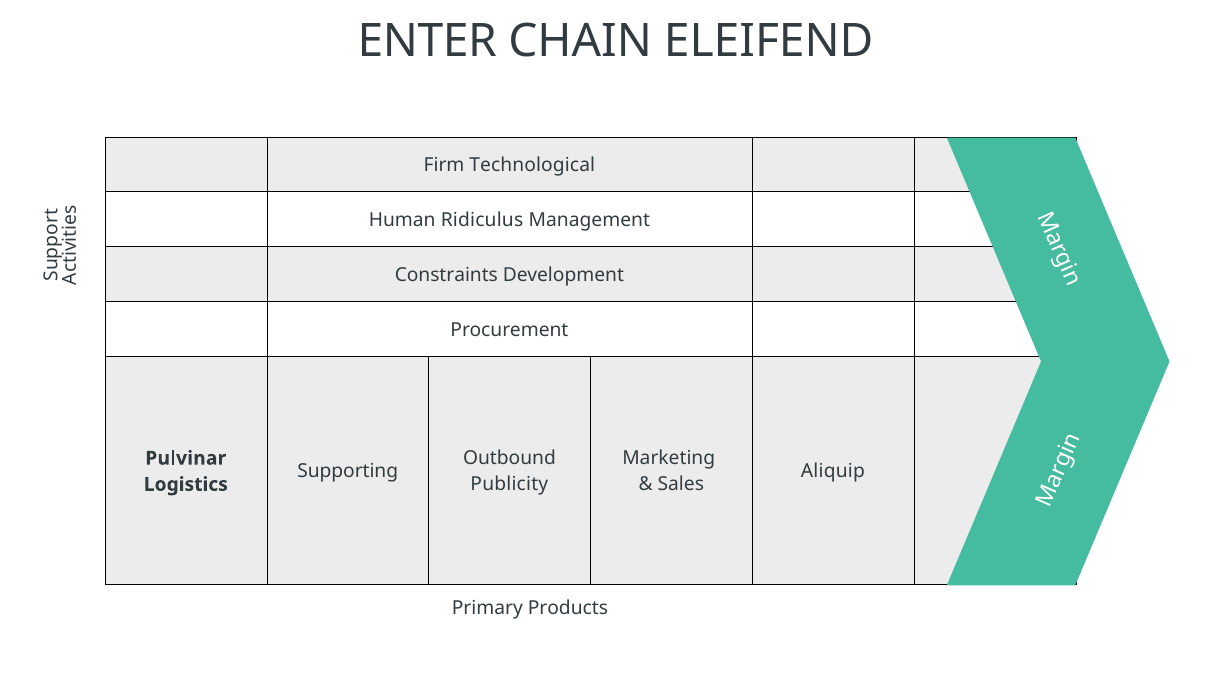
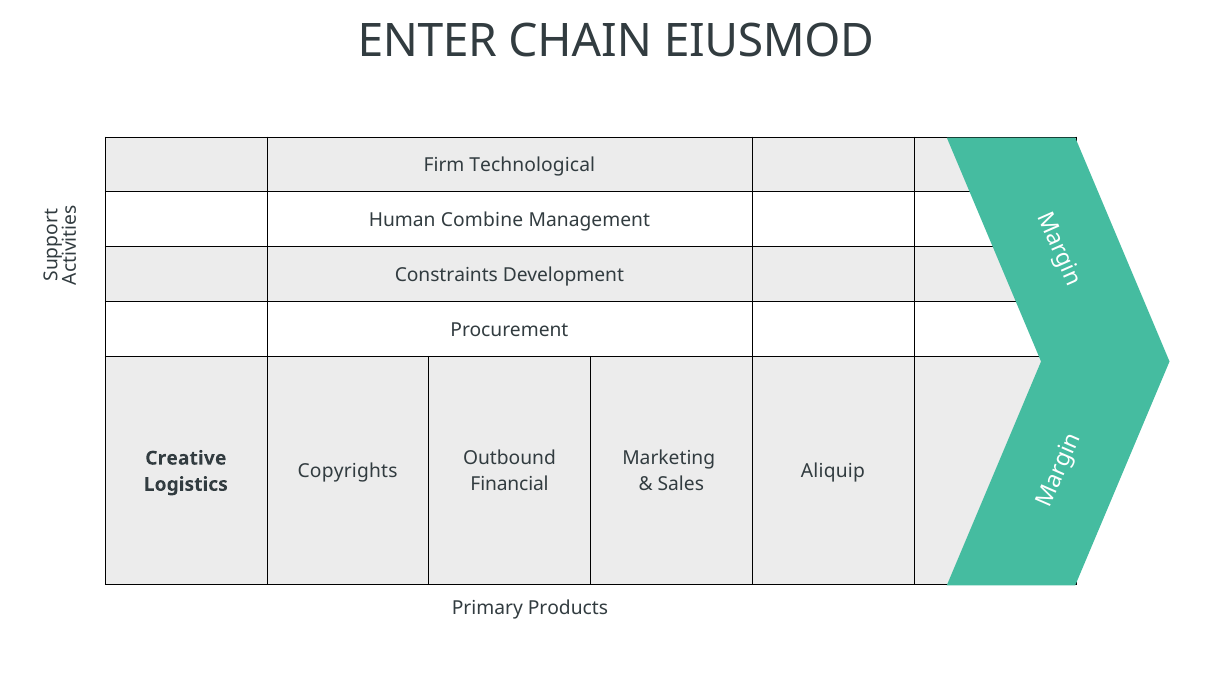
ELEIFEND: ELEIFEND -> EIUSMOD
Ridiculus: Ridiculus -> Combine
Pulvinar: Pulvinar -> Creative
Supporting: Supporting -> Copyrights
Publicity: Publicity -> Financial
